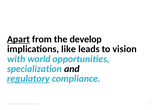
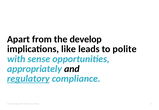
Apart underline: present -> none
vision: vision -> polite
world: world -> sense
specialization: specialization -> appropriately
